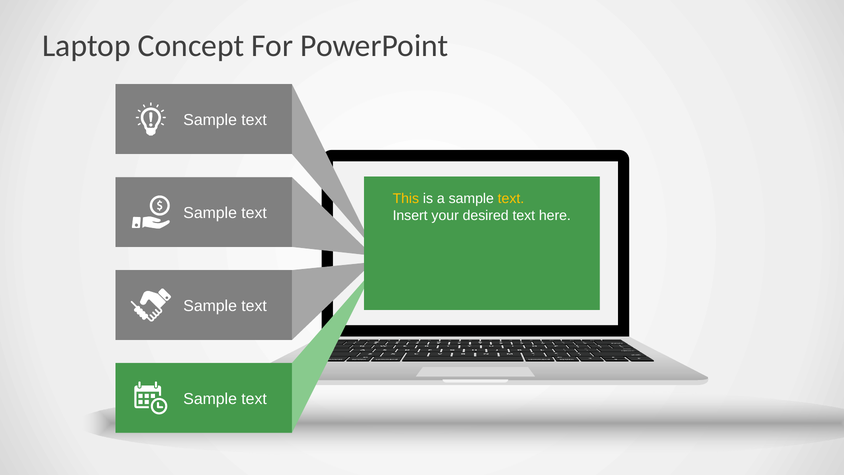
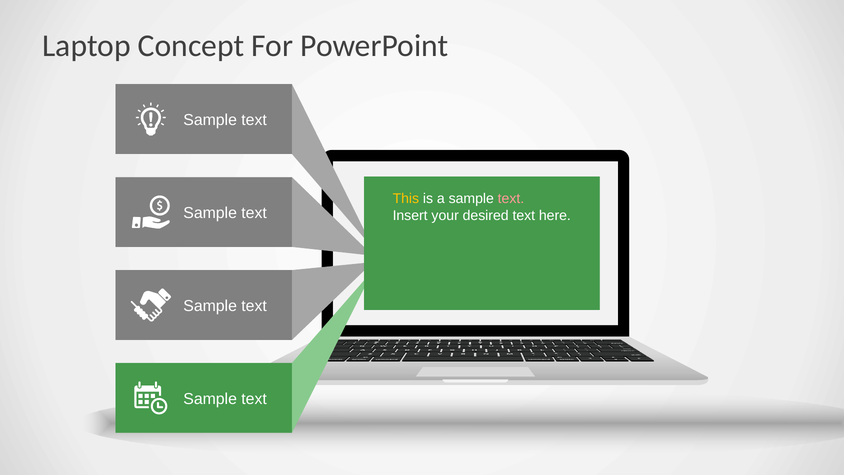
text at (511, 199) colour: yellow -> pink
